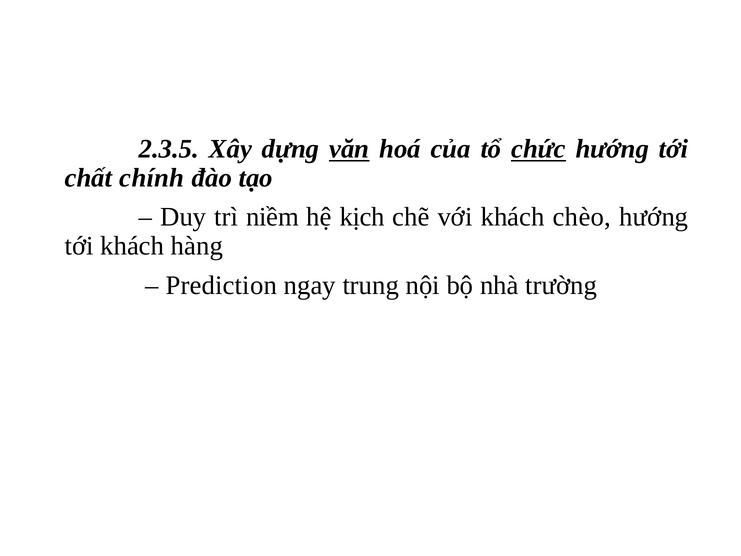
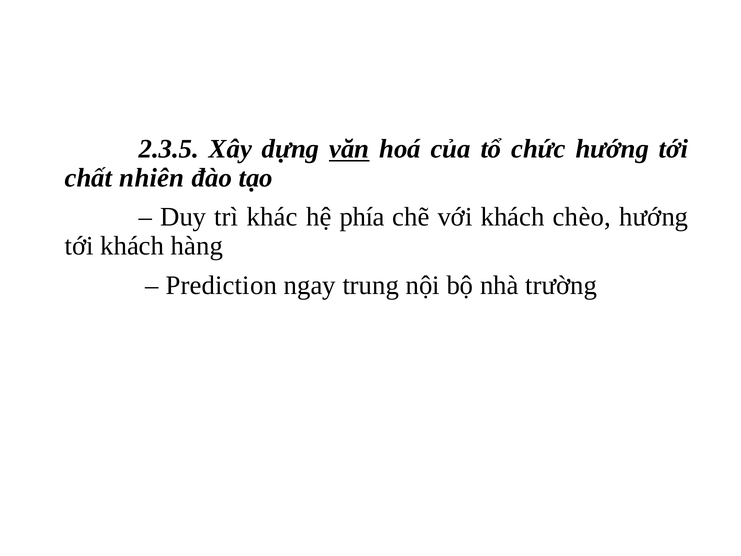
chức underline: present -> none
chính: chính -> nhiên
niềm: niềm -> khác
kịch: kịch -> phía
